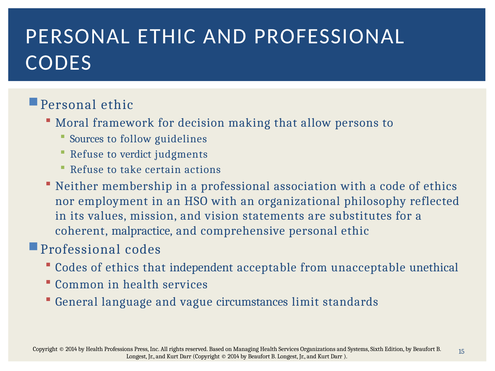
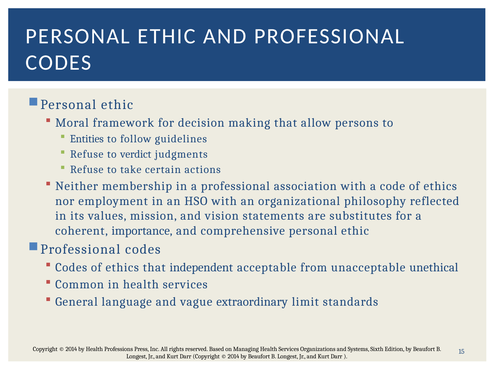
Sources: Sources -> Entities
malpractice: malpractice -> importance
circumstances: circumstances -> extraordinary
